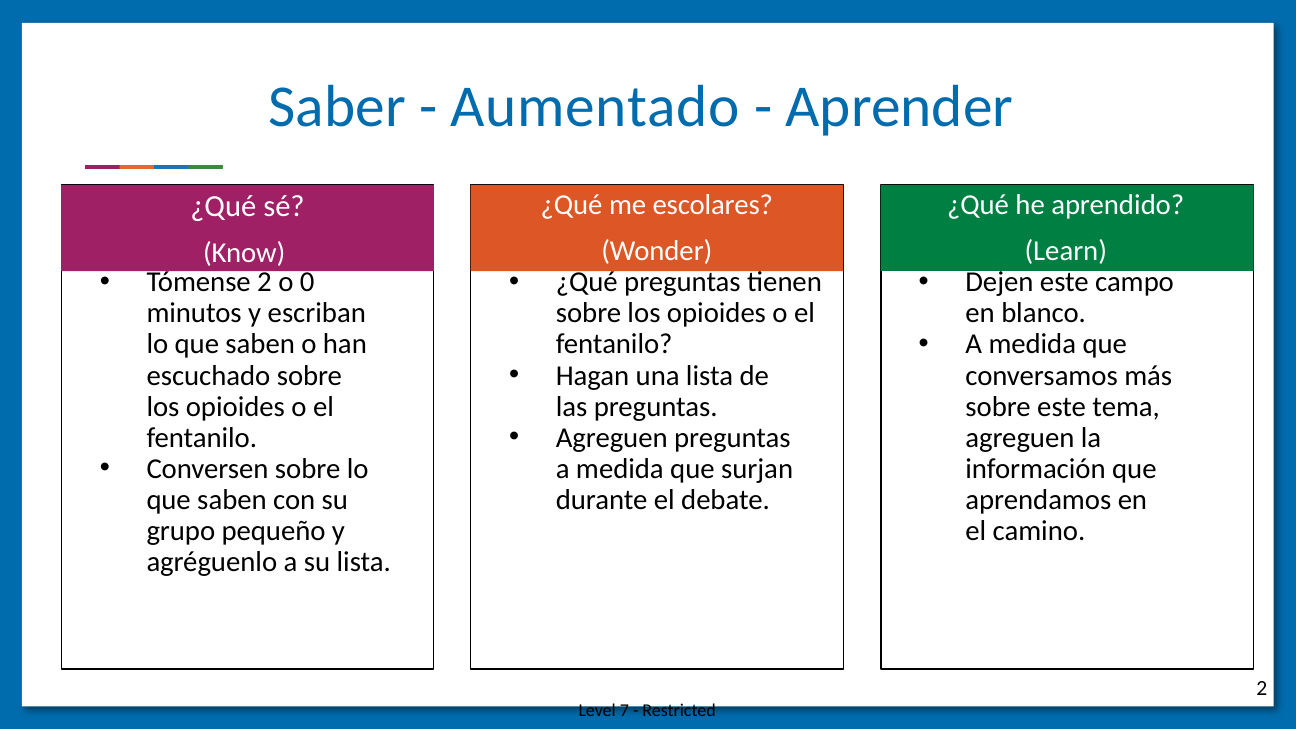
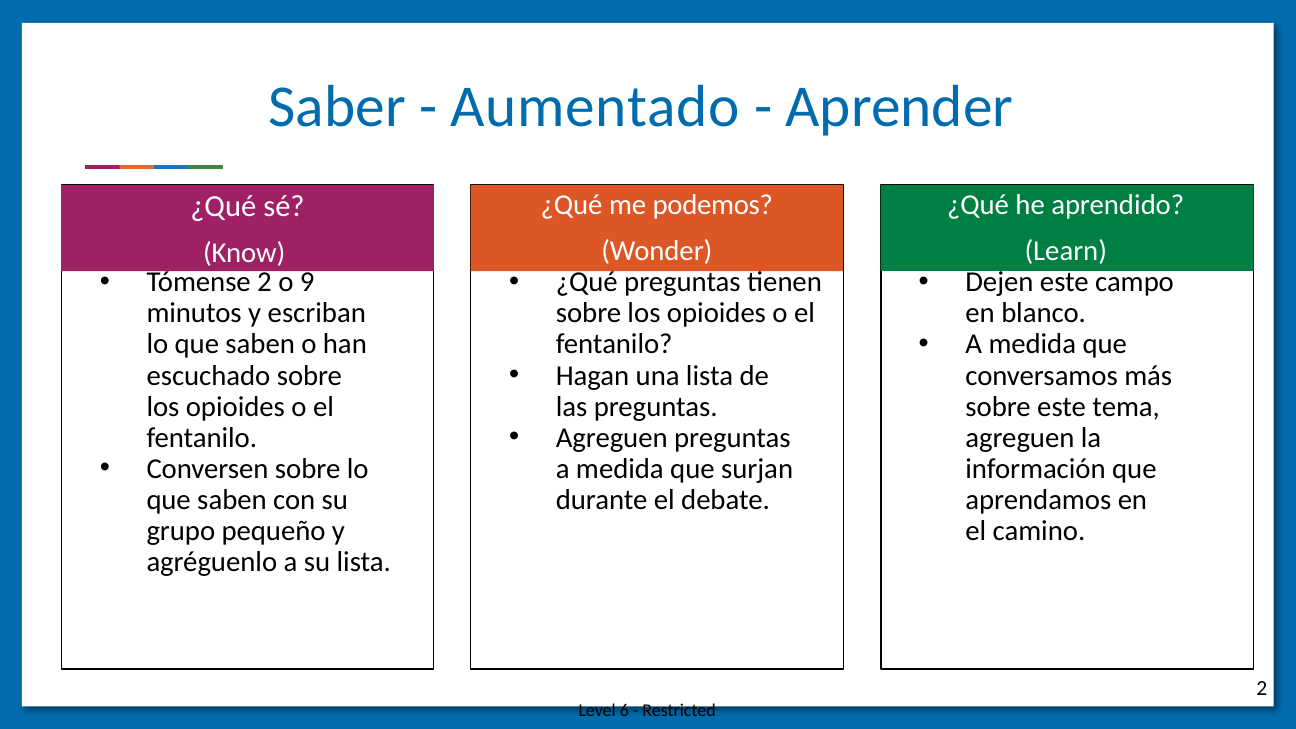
escolares: escolares -> podemos
0: 0 -> 9
7: 7 -> 6
